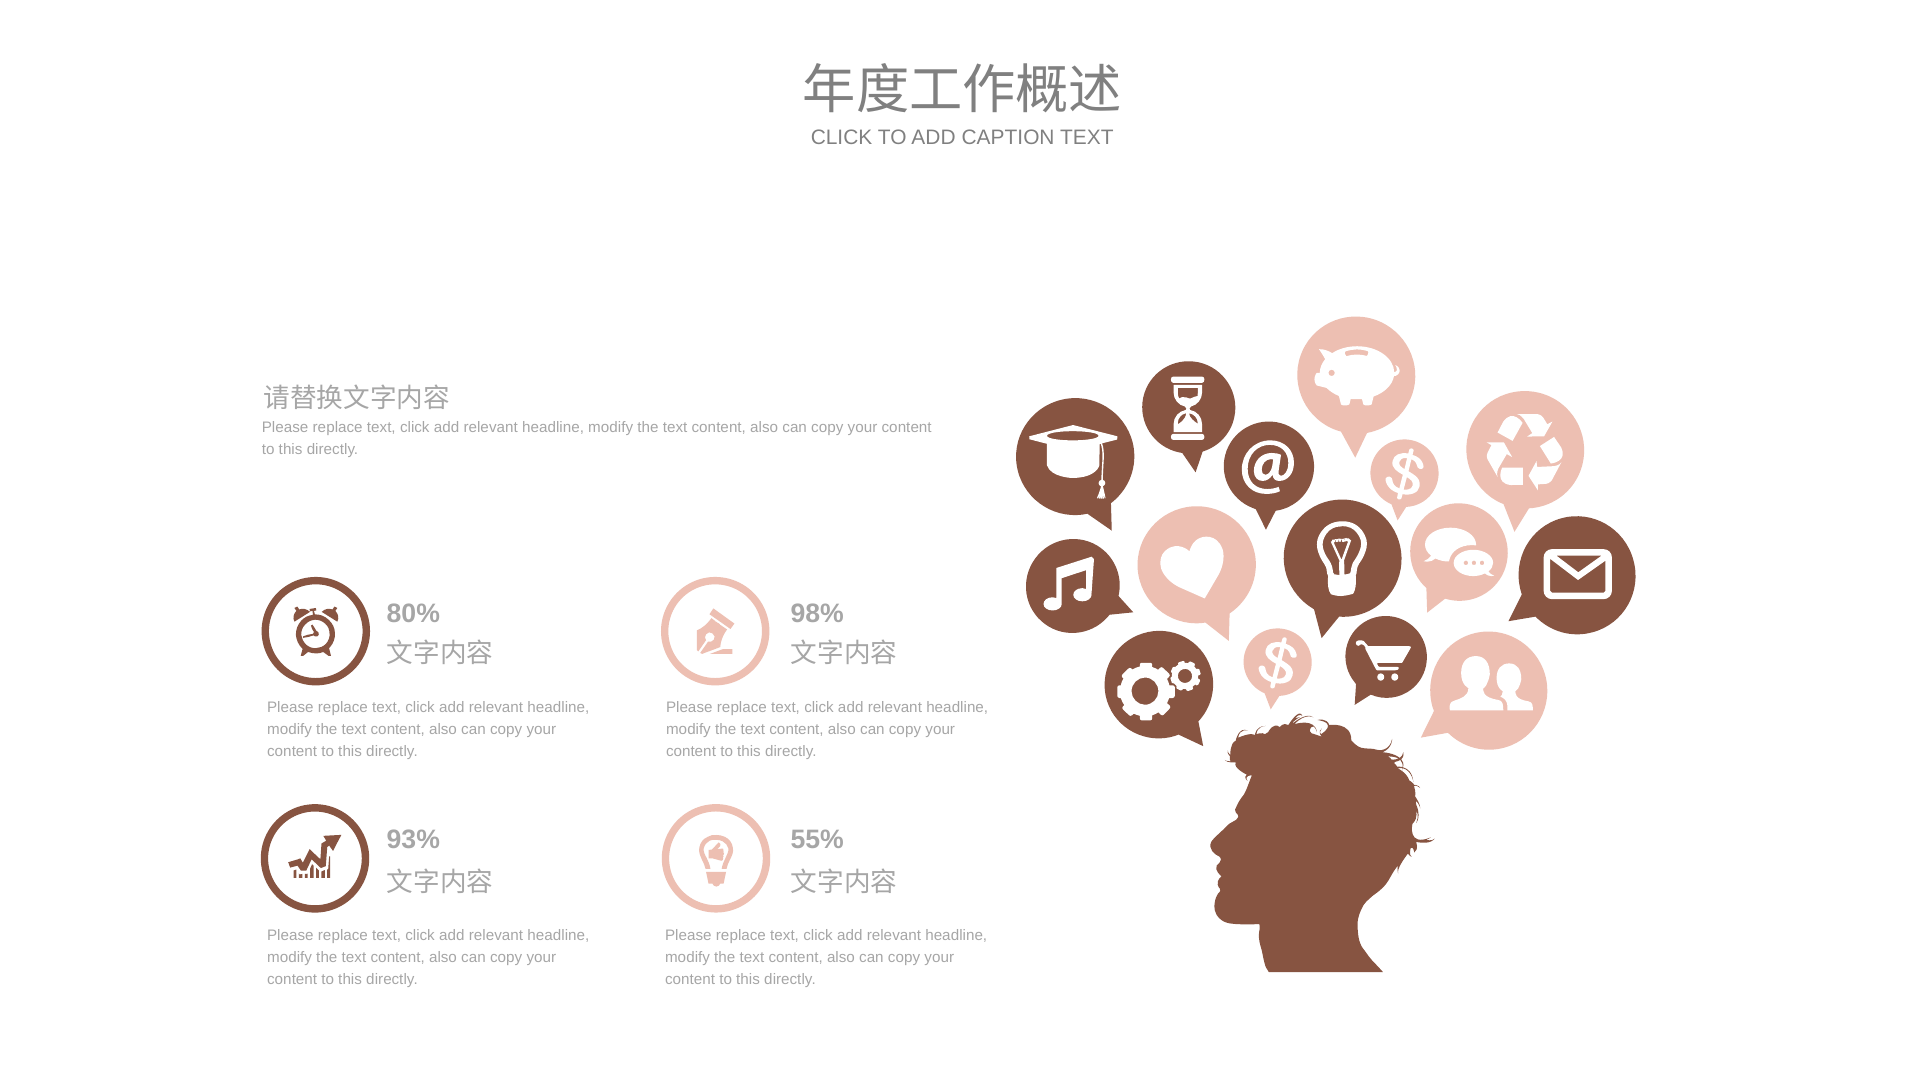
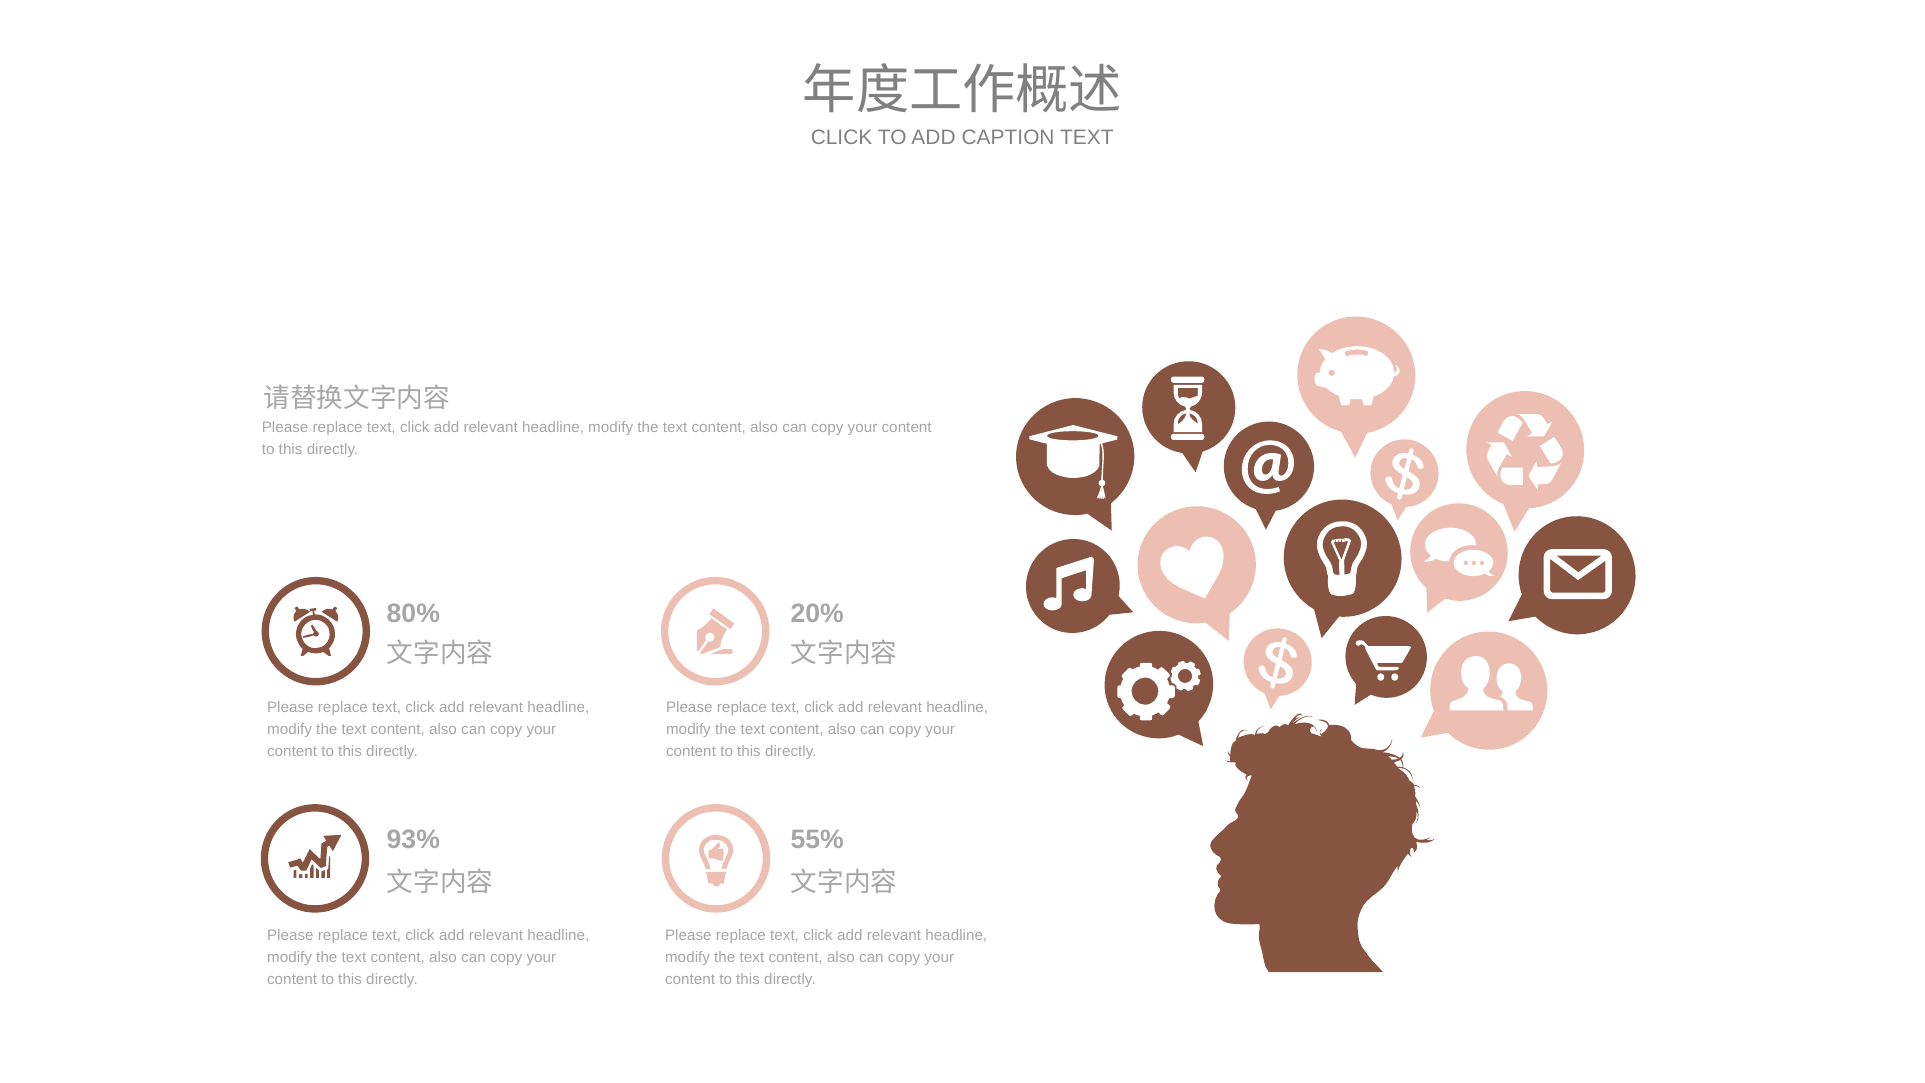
98%: 98% -> 20%
